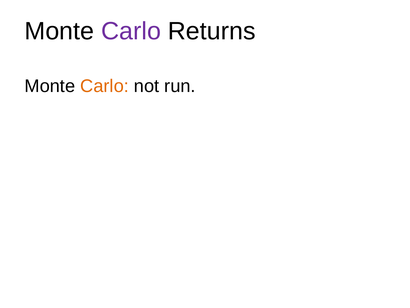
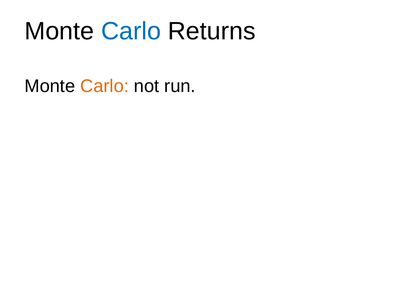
Carlo at (131, 31) colour: purple -> blue
